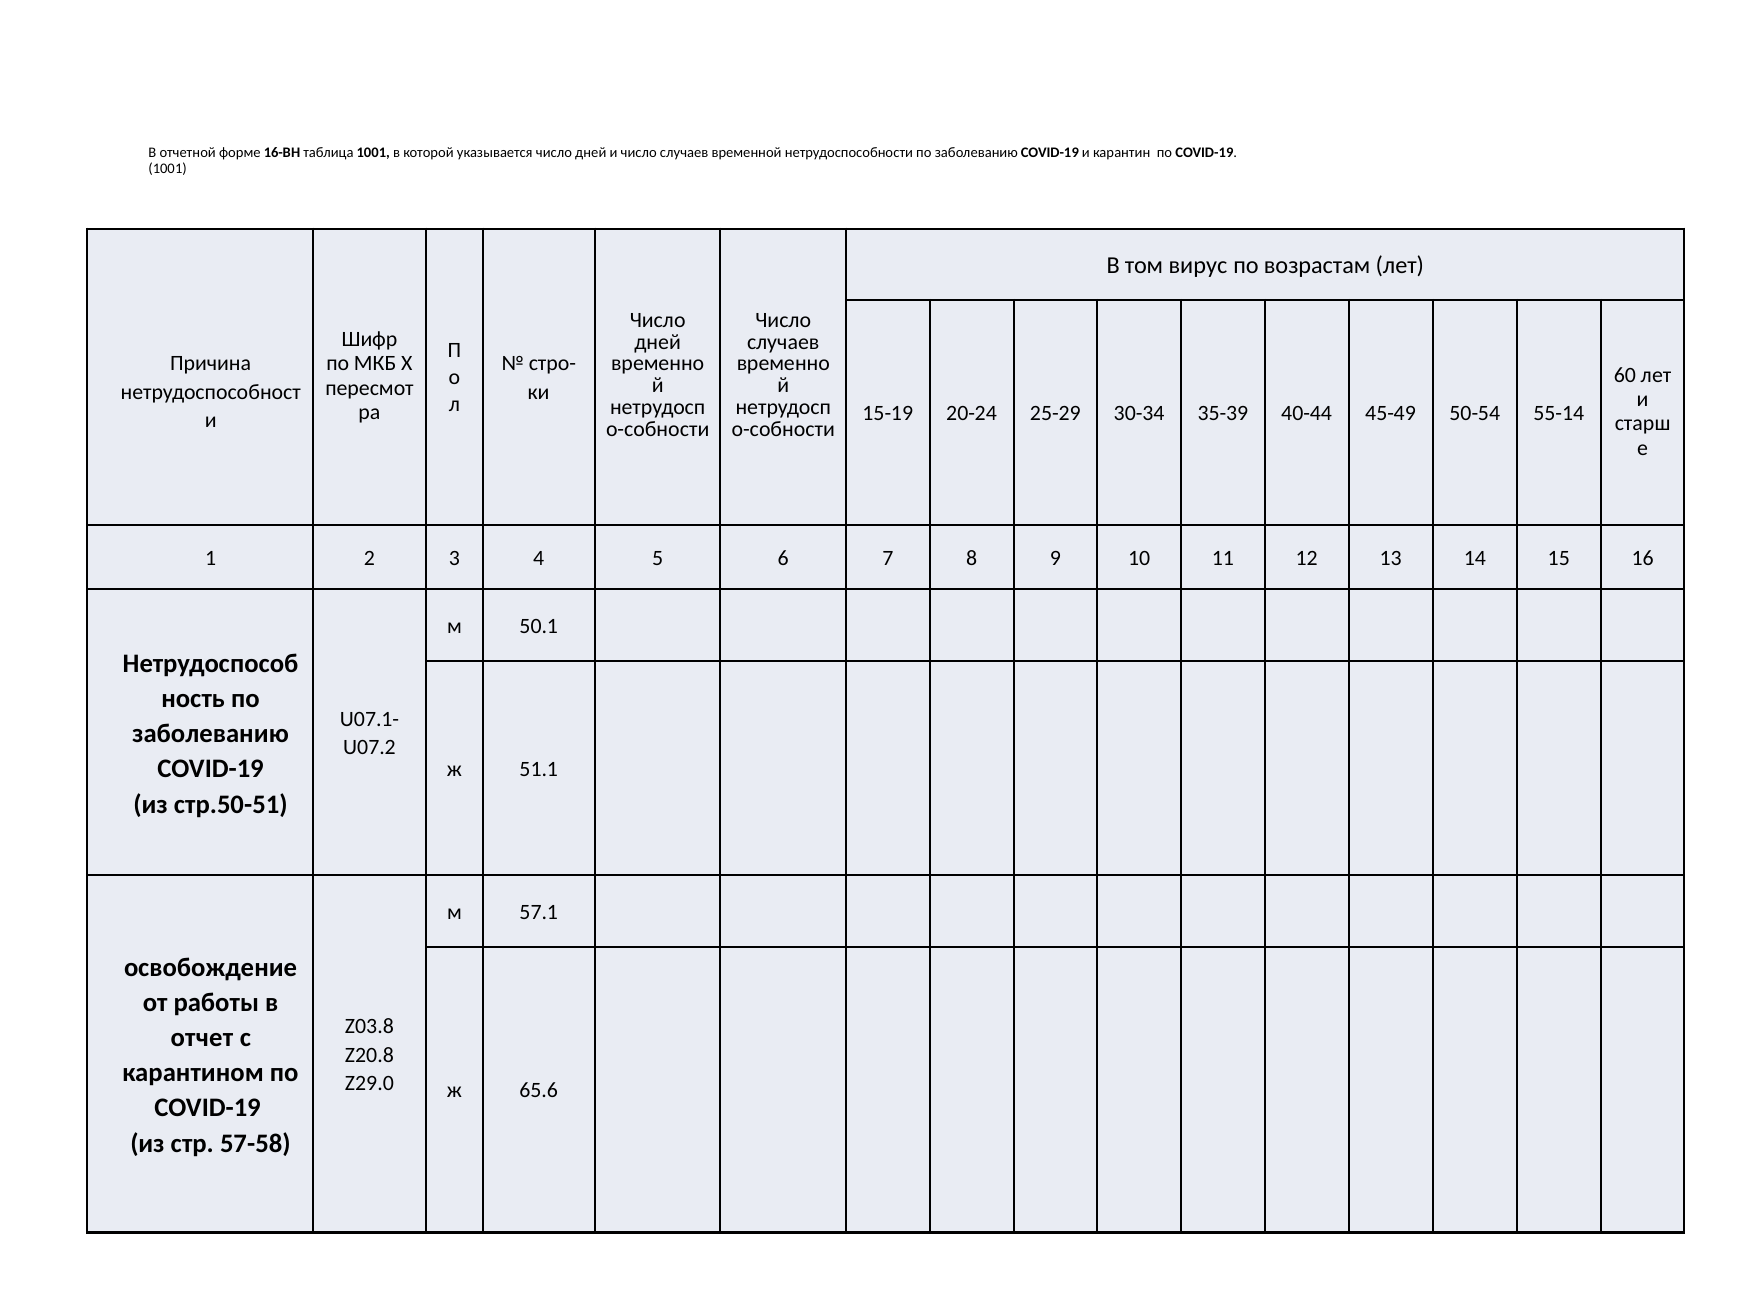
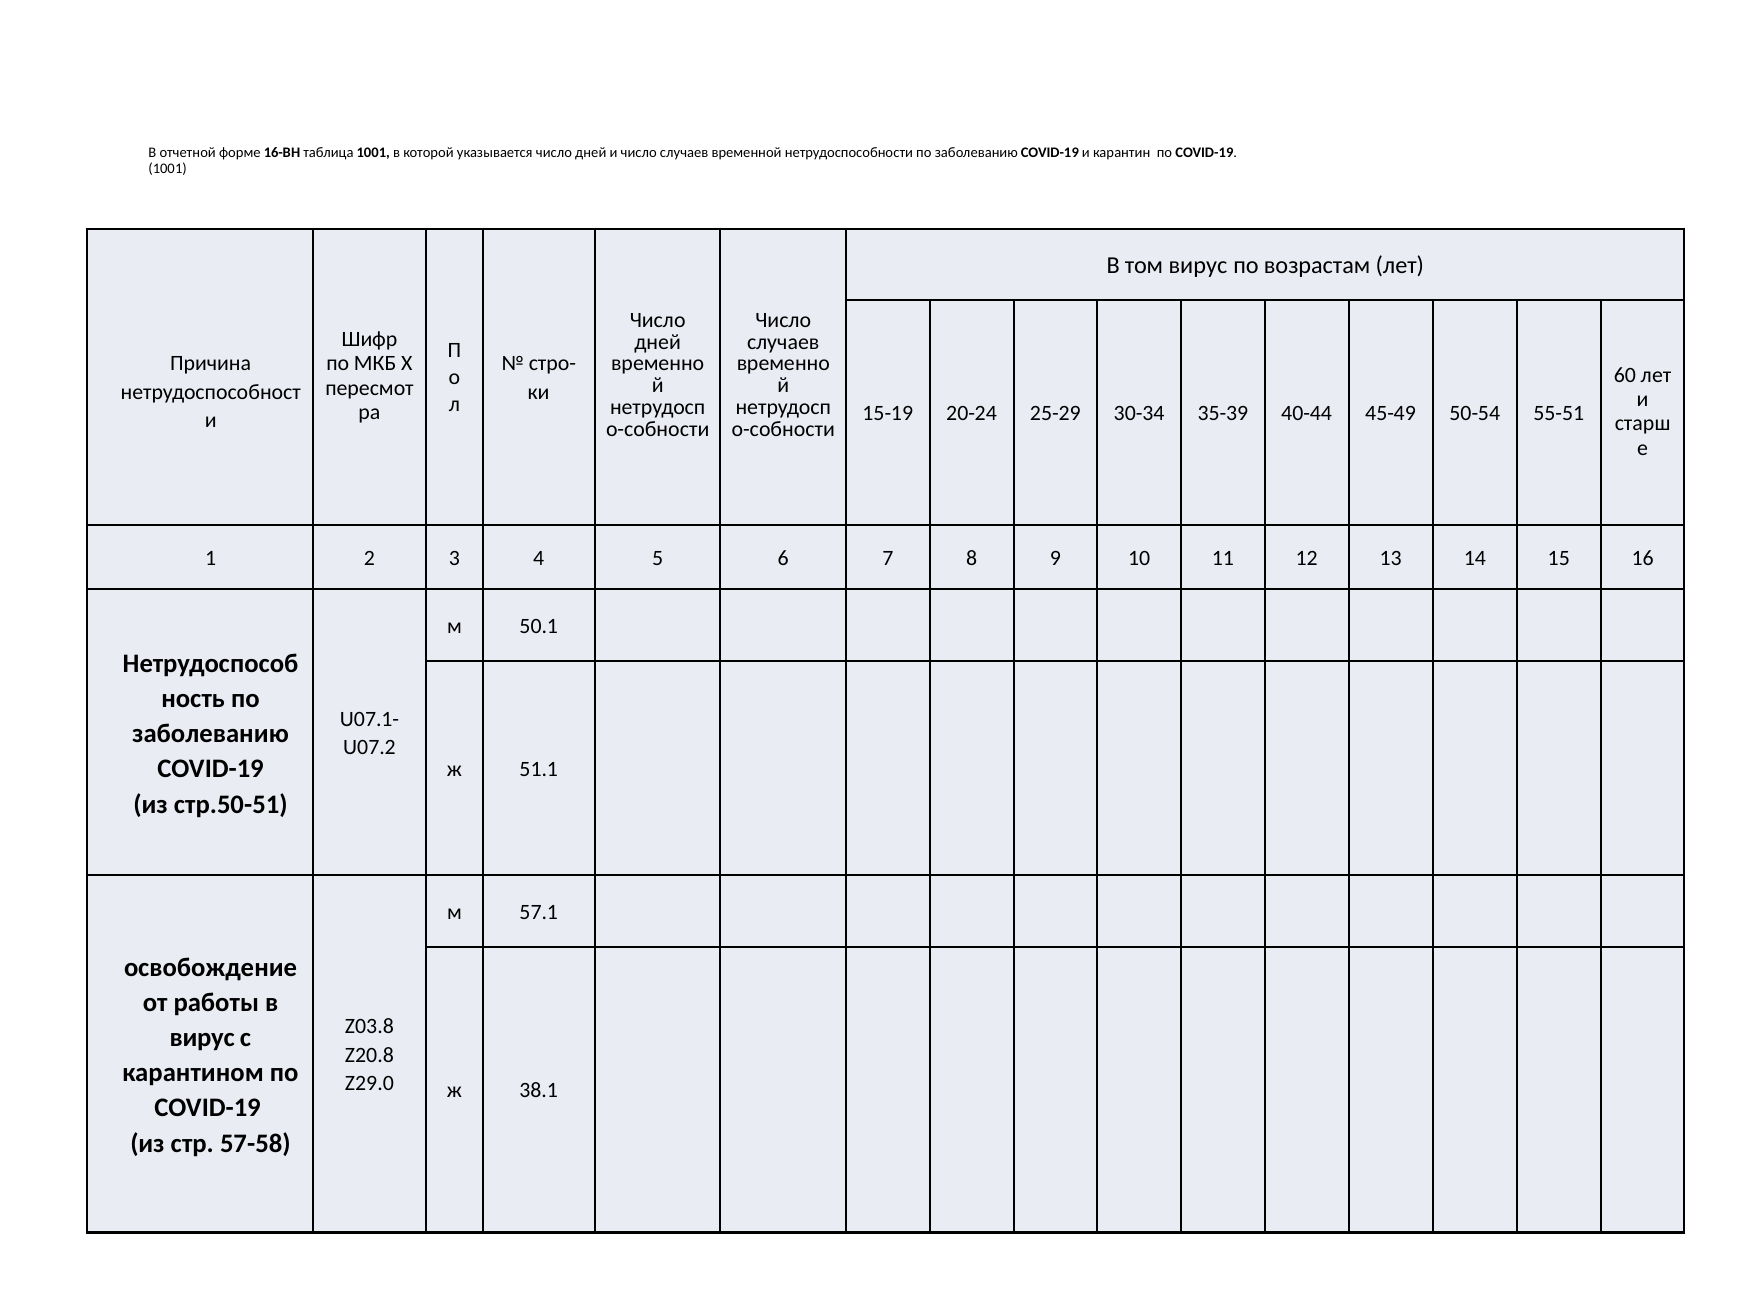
55-14: 55-14 -> 55-51
отчет at (202, 1038): отчет -> вирус
65.6: 65.6 -> 38.1
